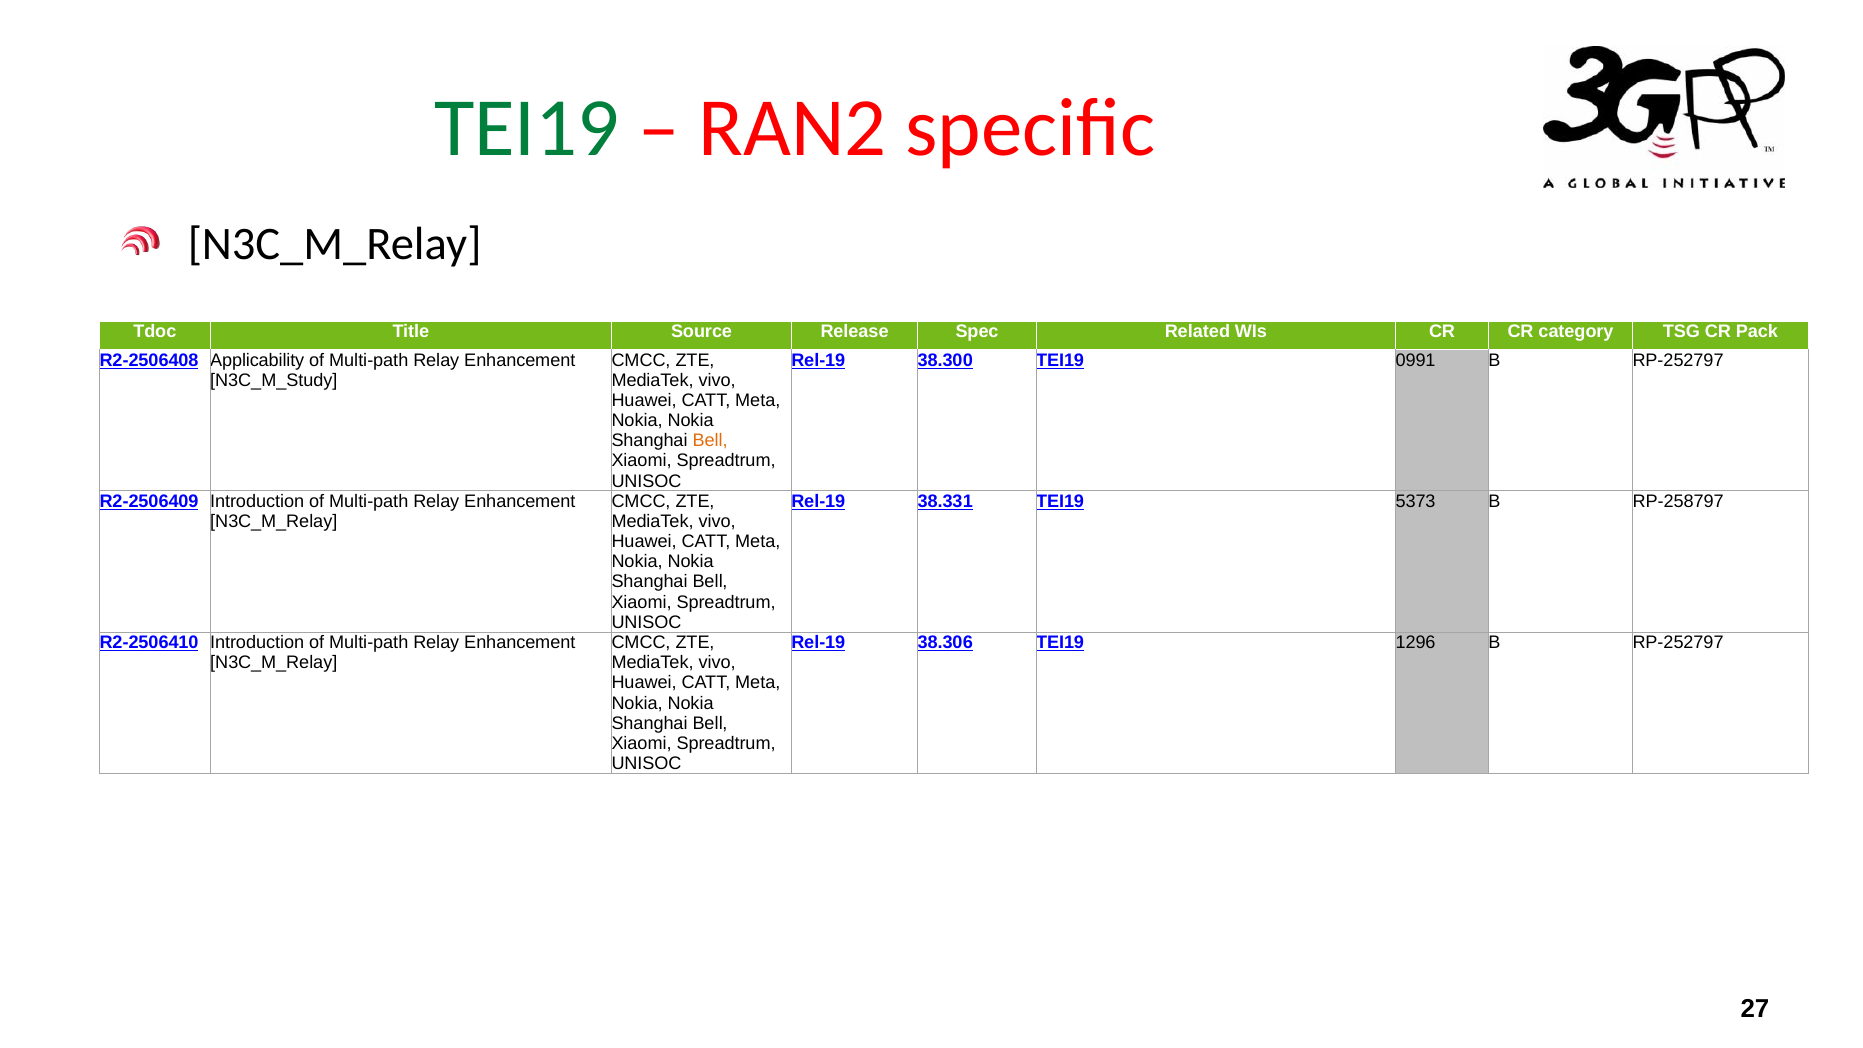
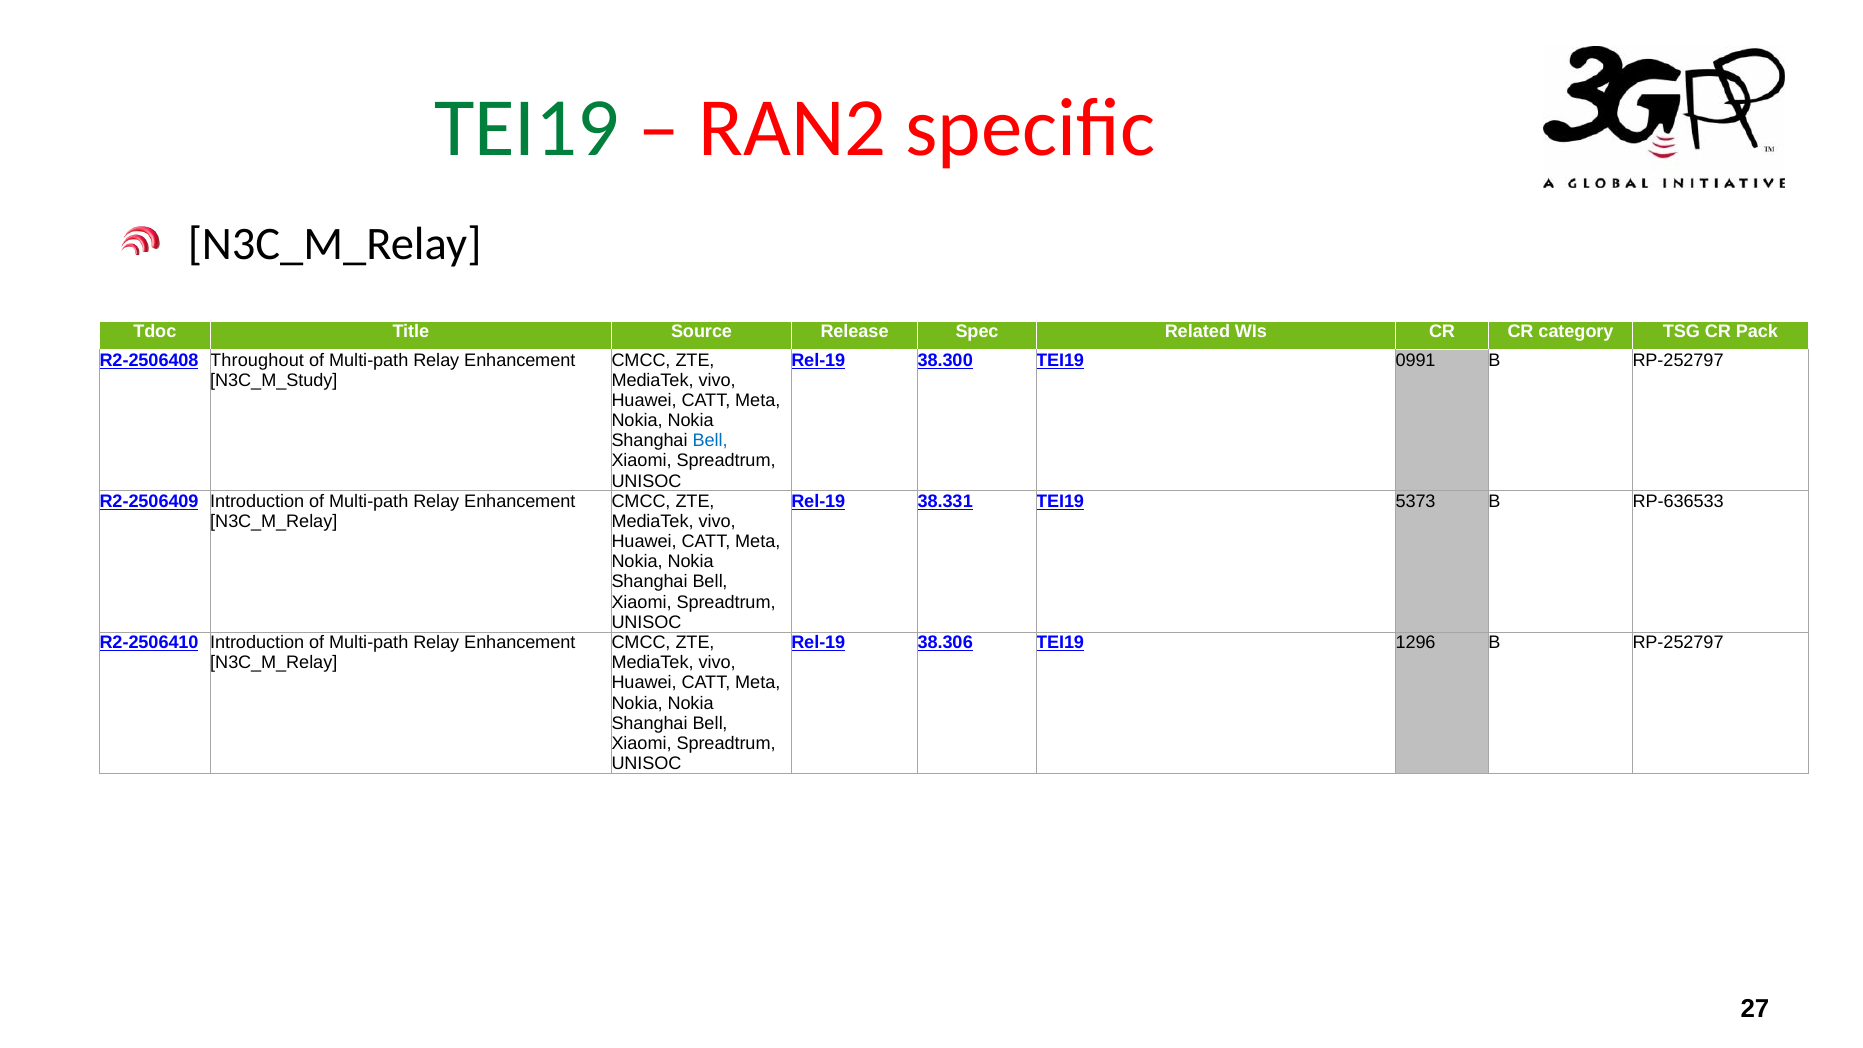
Applicability: Applicability -> Throughout
Bell at (710, 441) colour: orange -> blue
RP-258797: RP-258797 -> RP-636533
